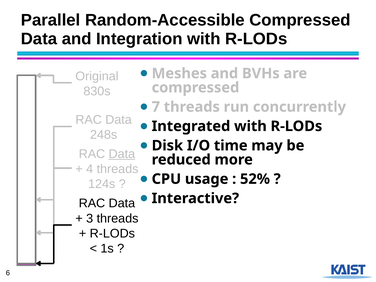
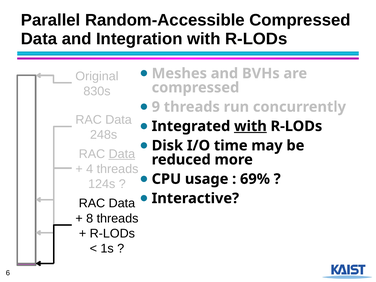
7: 7 -> 9
with at (250, 126) underline: none -> present
52%: 52% -> 69%
3: 3 -> 8
